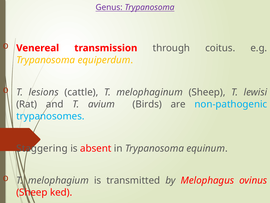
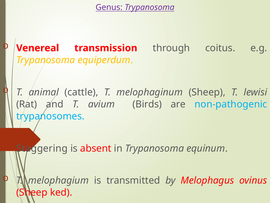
lesions: lesions -> animal
